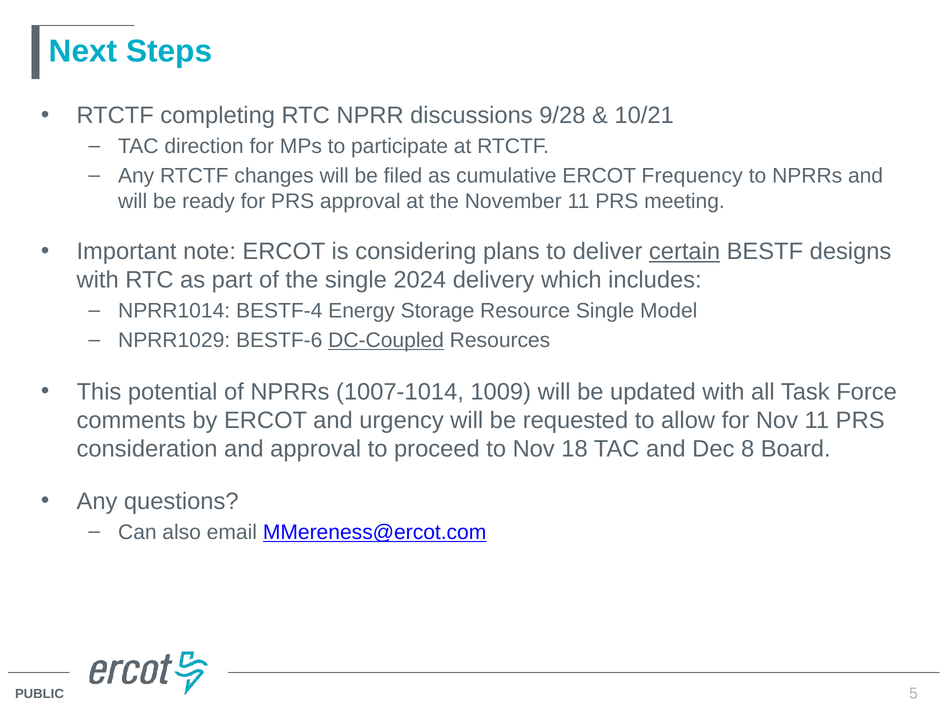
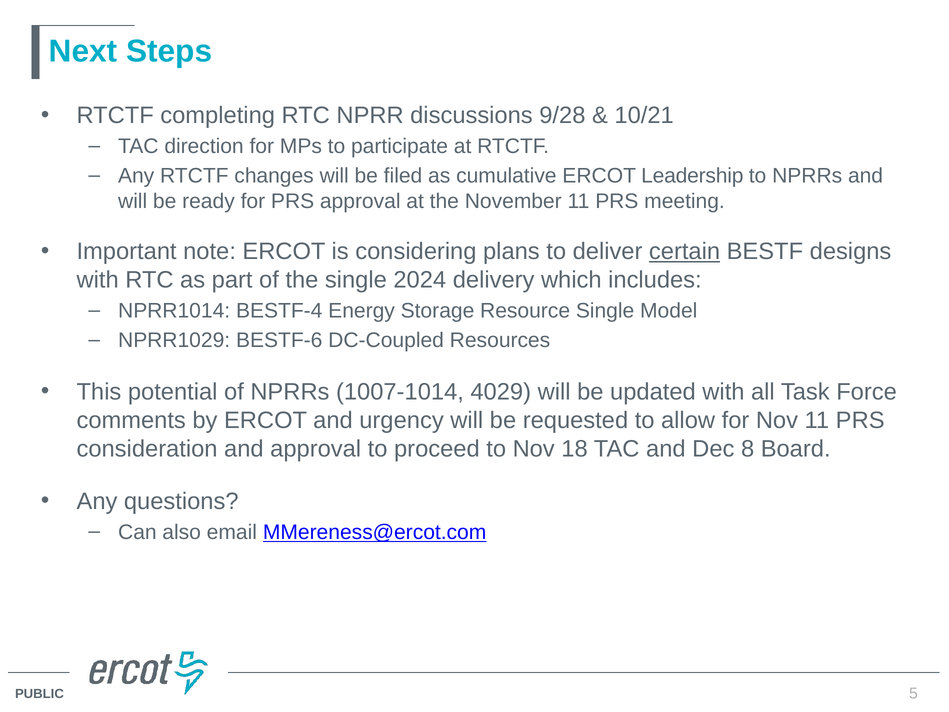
Frequency: Frequency -> Leadership
DC-Coupled underline: present -> none
1009: 1009 -> 4029
